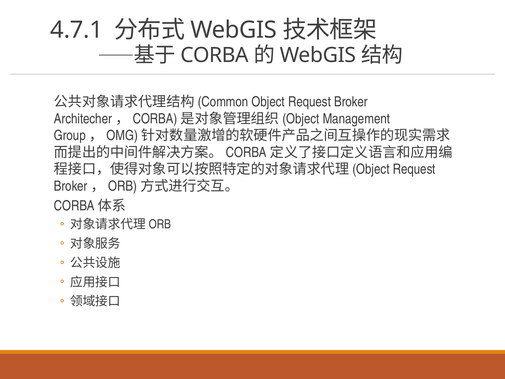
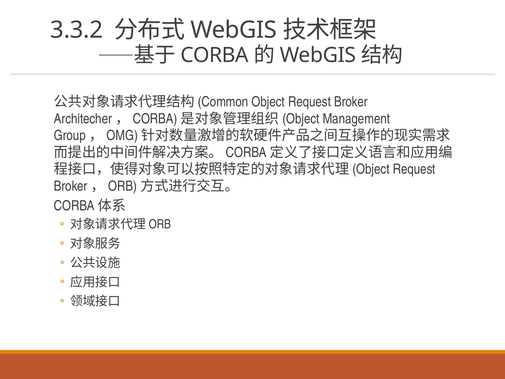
4.7.1: 4.7.1 -> 3.3.2
